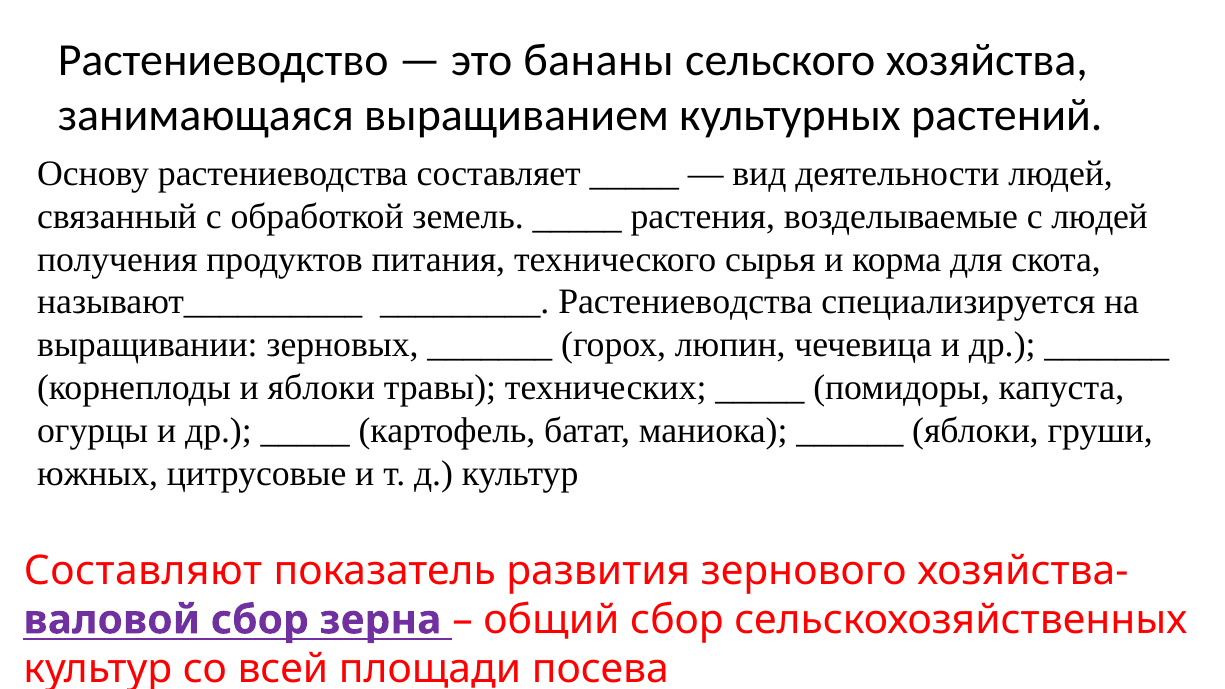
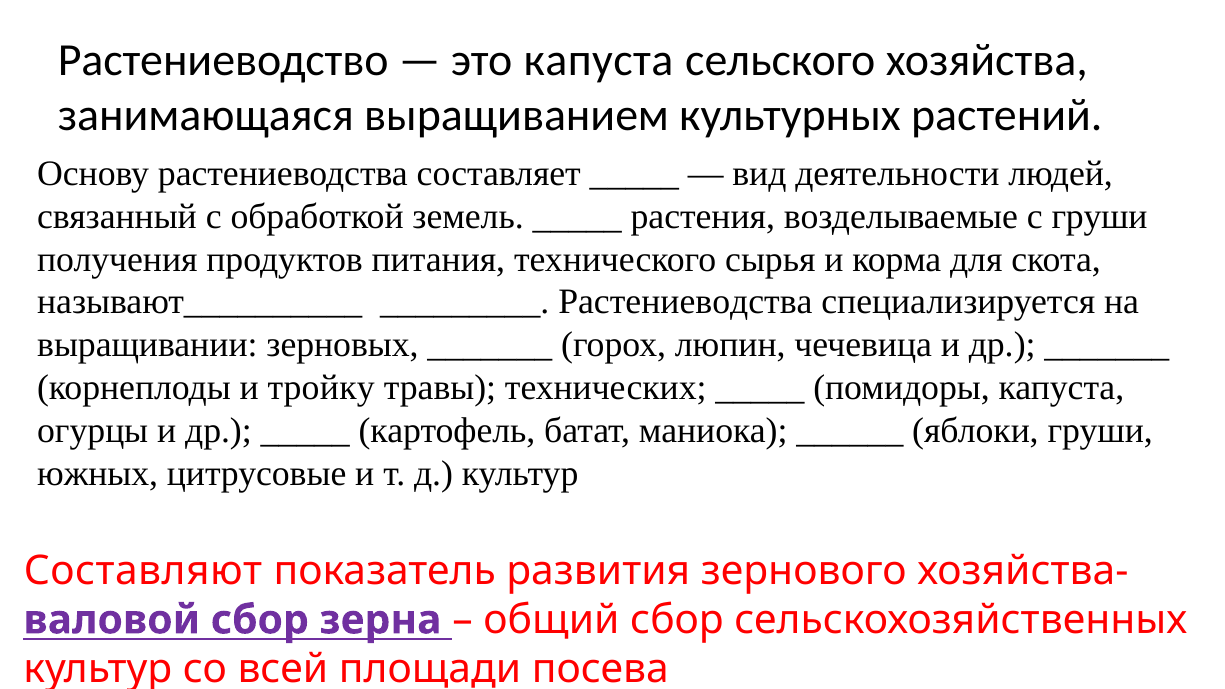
это бананы: бананы -> капуста
с людей: людей -> груши
и яблоки: яблоки -> тройку
